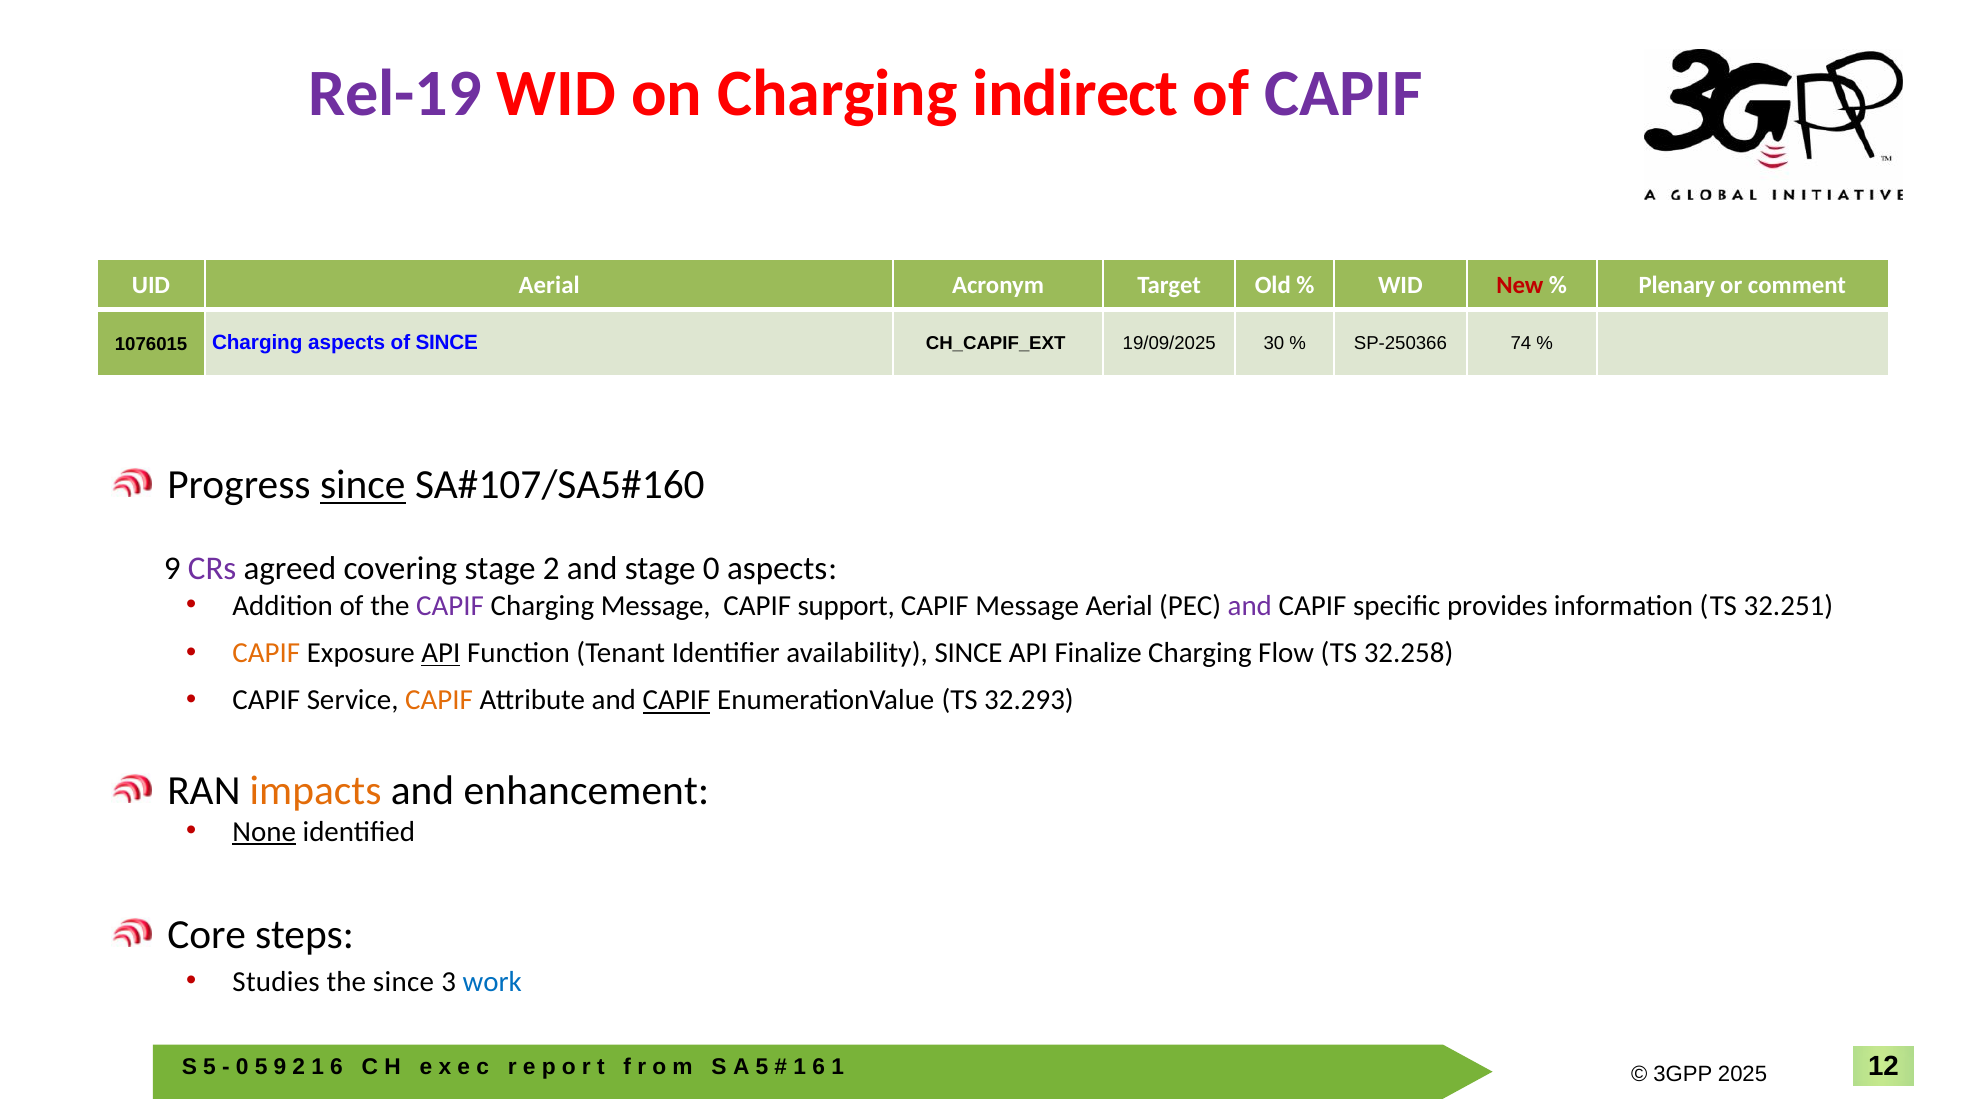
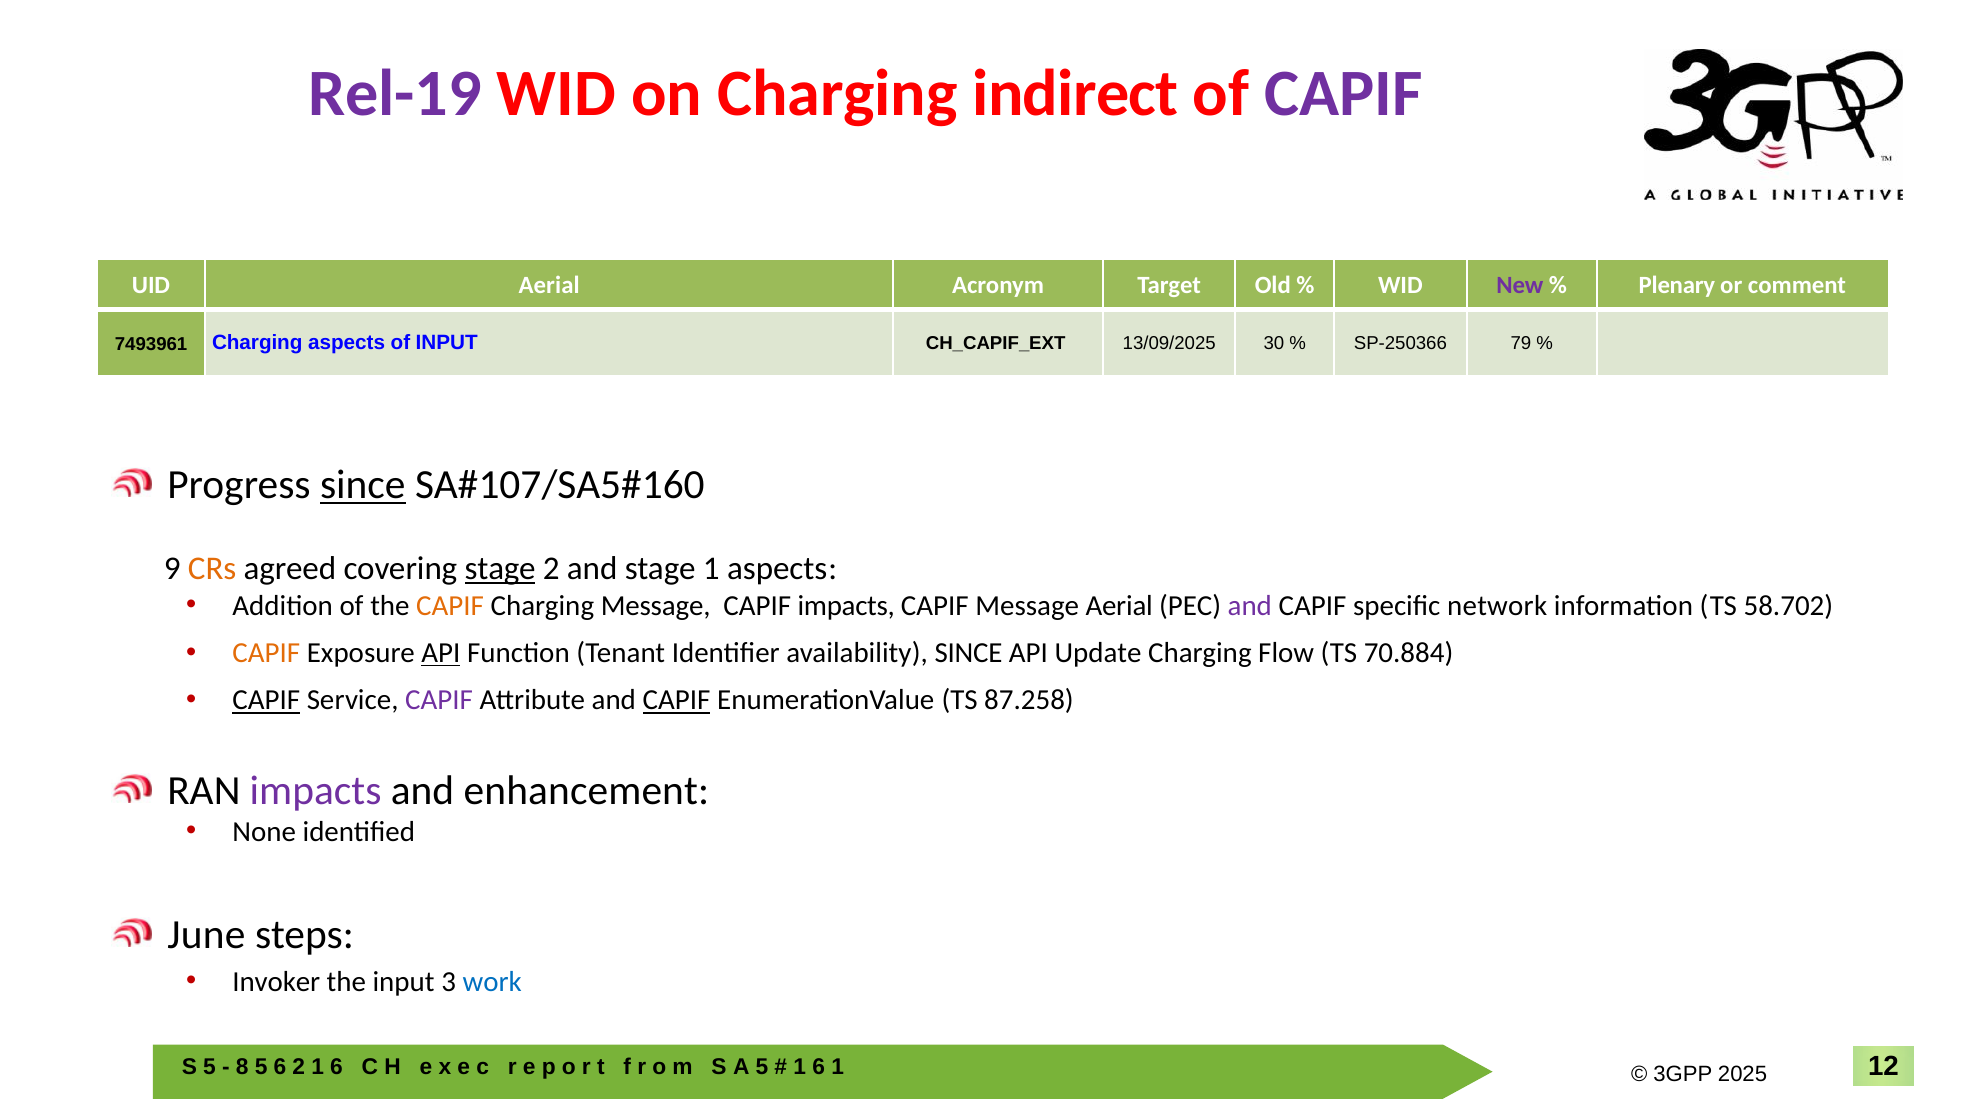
New colour: red -> purple
1076015: 1076015 -> 7493961
of SINCE: SINCE -> INPUT
19/09/2025: 19/09/2025 -> 13/09/2025
74: 74 -> 79
CRs colour: purple -> orange
stage at (500, 569) underline: none -> present
stage 0: 0 -> 1
CAPIF at (450, 606) colour: purple -> orange
CAPIF support: support -> impacts
provides: provides -> network
32.251: 32.251 -> 58.702
Finalize: Finalize -> Update
32.258: 32.258 -> 70.884
CAPIF at (266, 700) underline: none -> present
CAPIF at (439, 700) colour: orange -> purple
32.293: 32.293 -> 87.258
impacts at (316, 791) colour: orange -> purple
None underline: present -> none
Core: Core -> June
Studies: Studies -> Invoker
the since: since -> input
0 at (242, 1067): 0 -> 8
9 at (280, 1067): 9 -> 6
